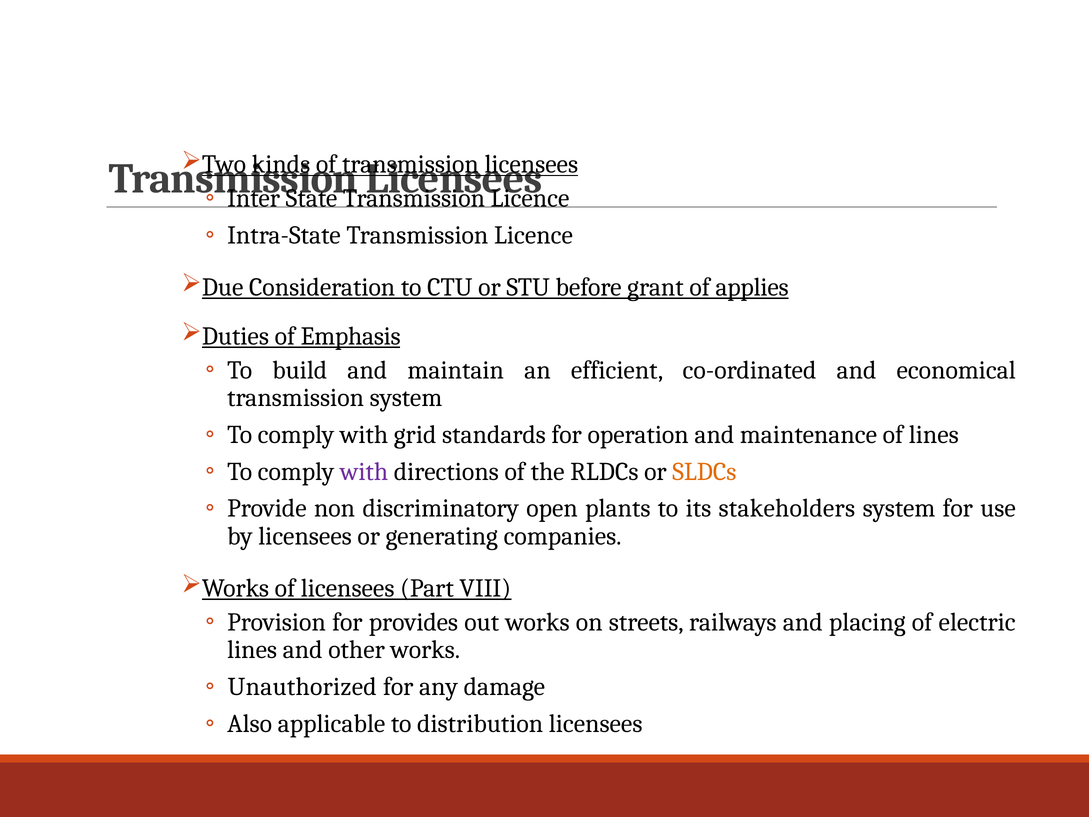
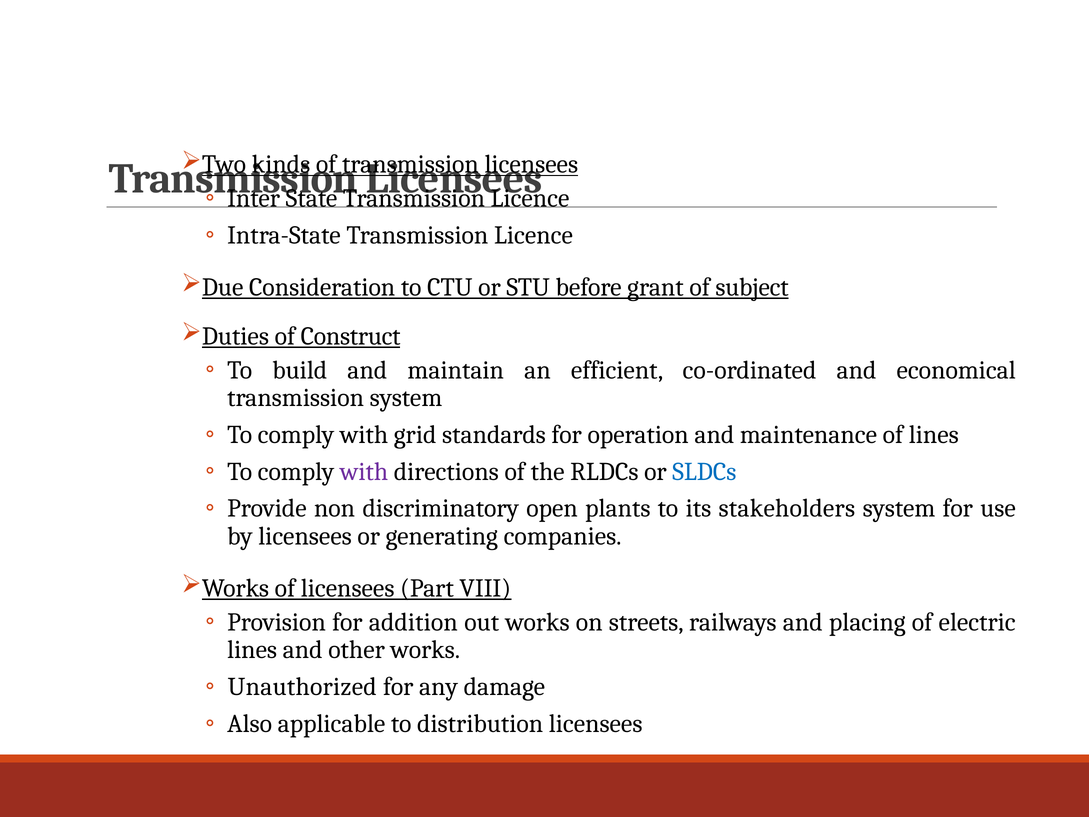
applies: applies -> subject
Emphasis: Emphasis -> Construct
SLDCs colour: orange -> blue
provides: provides -> addition
